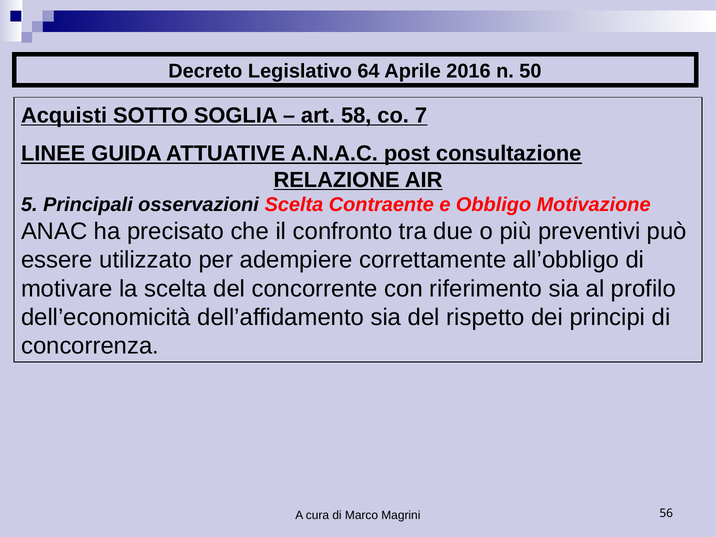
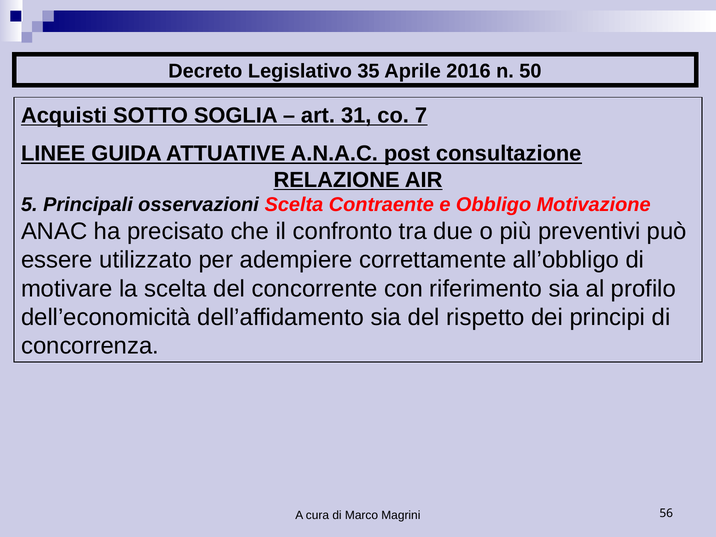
64: 64 -> 35
58: 58 -> 31
